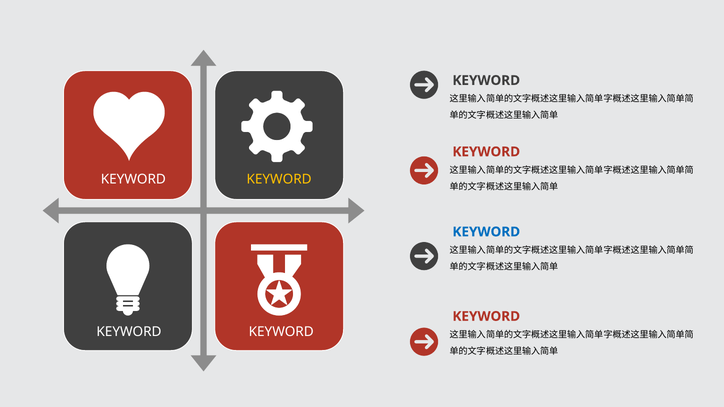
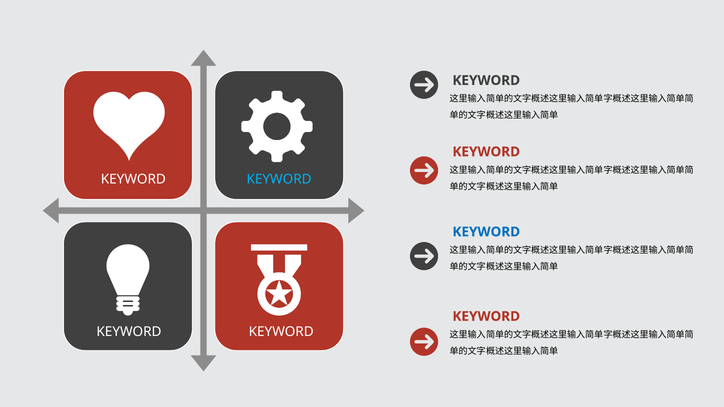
KEYWORD at (279, 179) colour: yellow -> light blue
